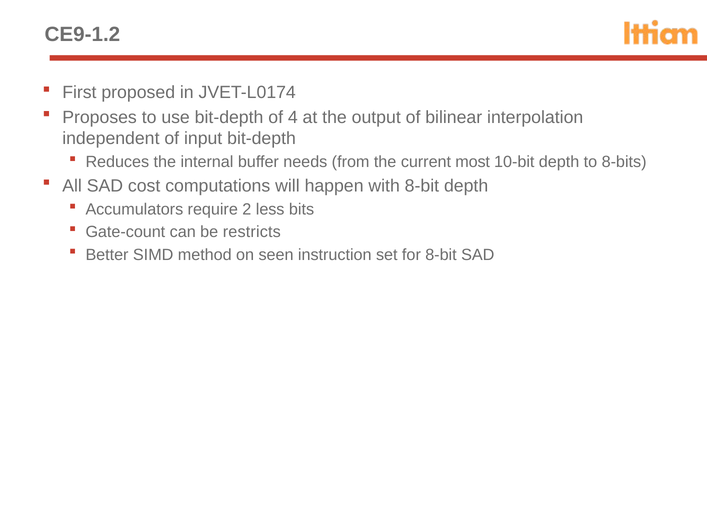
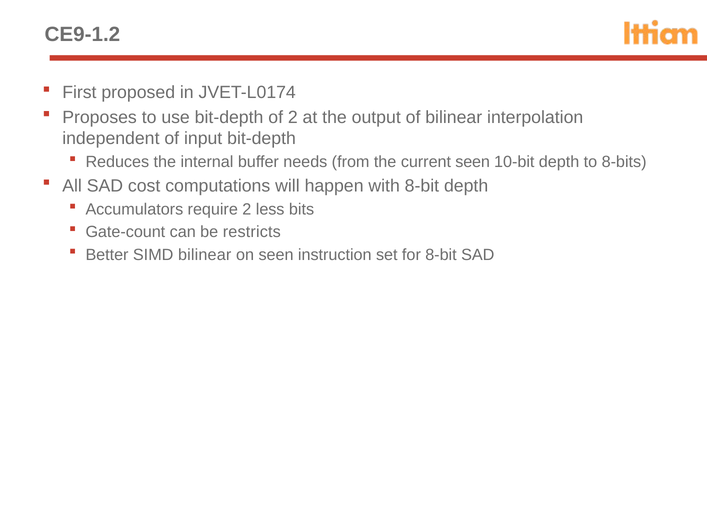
of 4: 4 -> 2
current most: most -> seen
SIMD method: method -> bilinear
